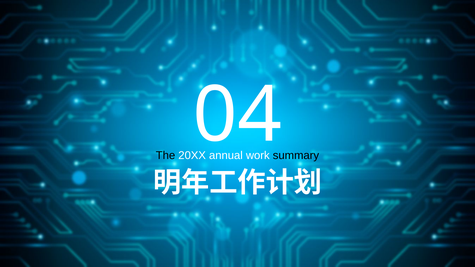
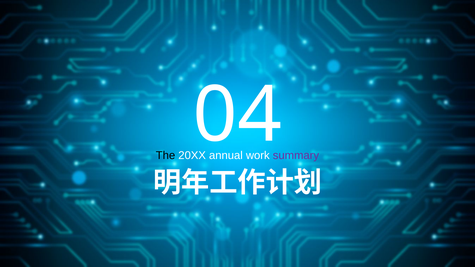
summary colour: black -> purple
